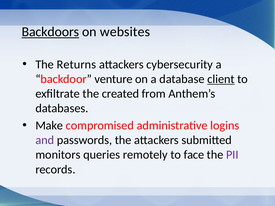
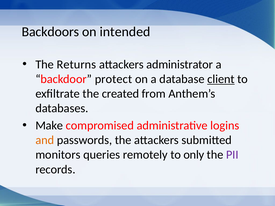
Backdoors underline: present -> none
websites: websites -> intended
cybersecurity: cybersecurity -> administrator
venture: venture -> protect
and colour: purple -> orange
face: face -> only
